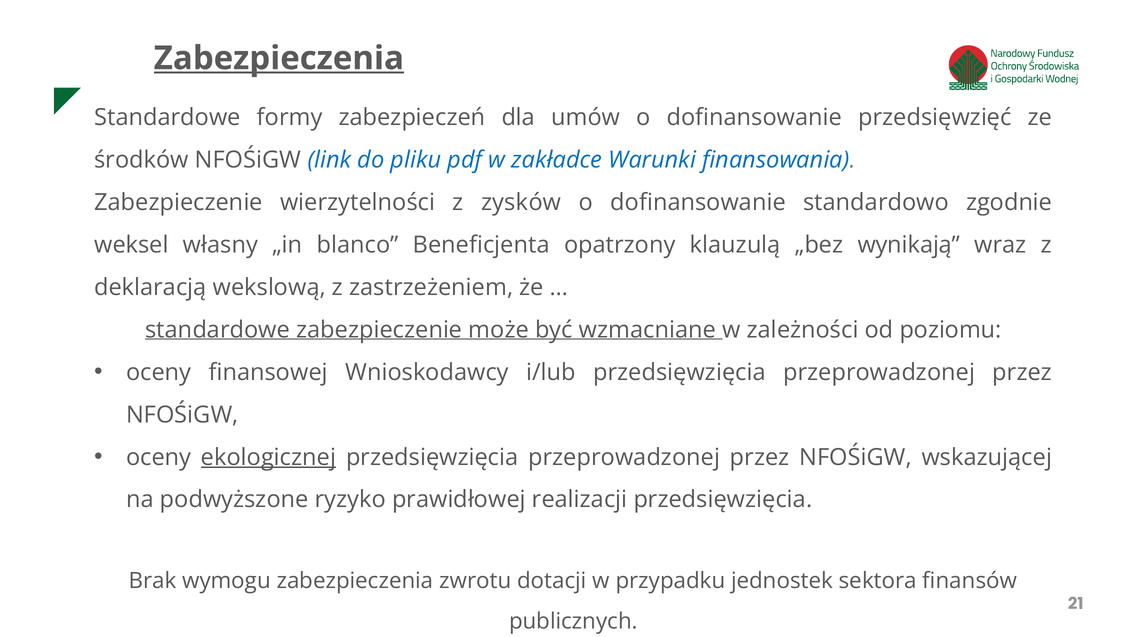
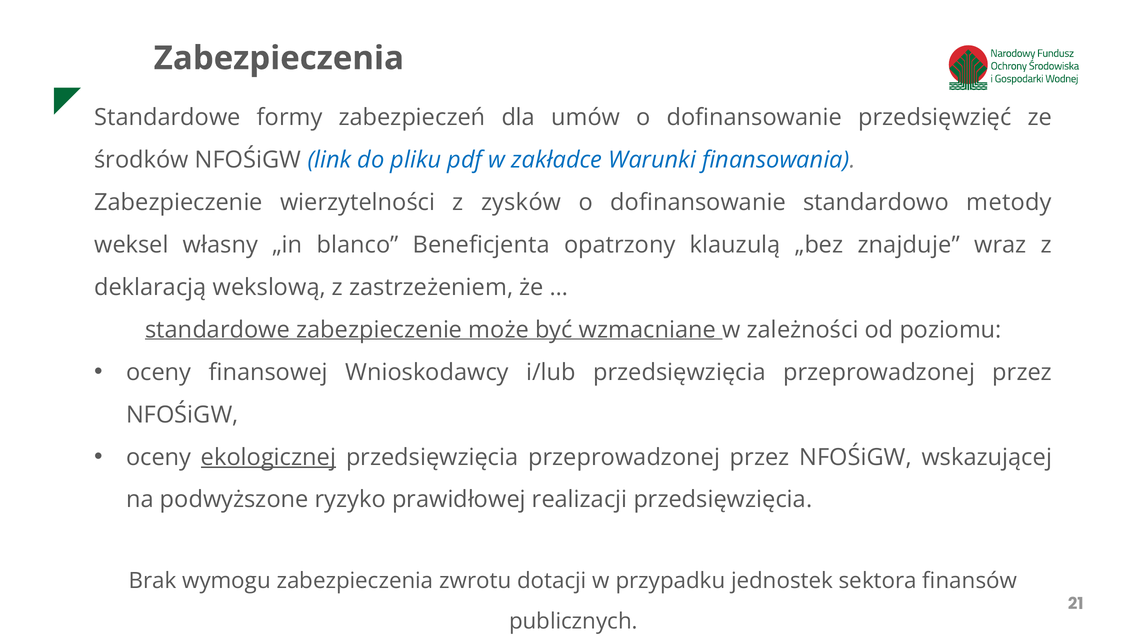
Zabezpieczenia at (279, 58) underline: present -> none
zgodnie: zgodnie -> metody
wynikają: wynikają -> znajduje
